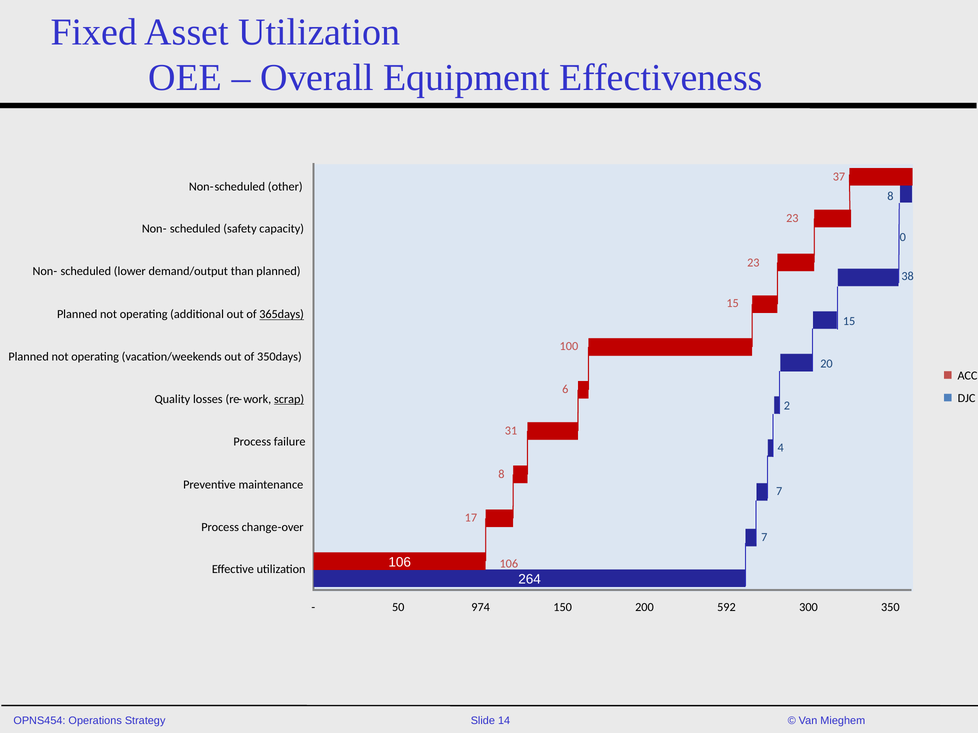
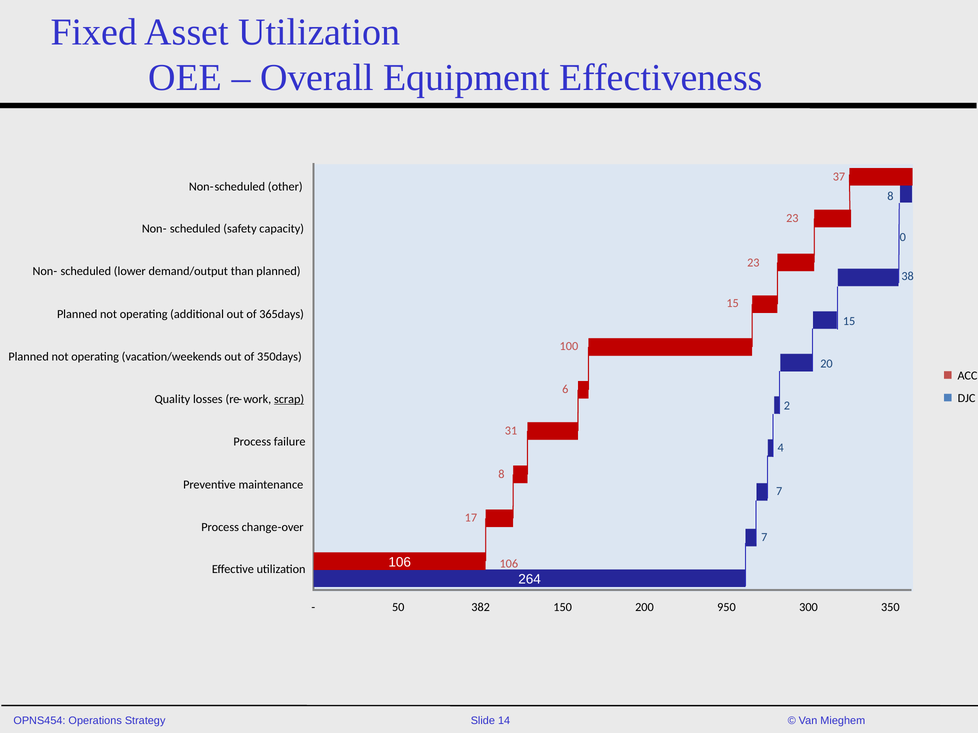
365days underline: present -> none
974: 974 -> 382
592: 592 -> 950
